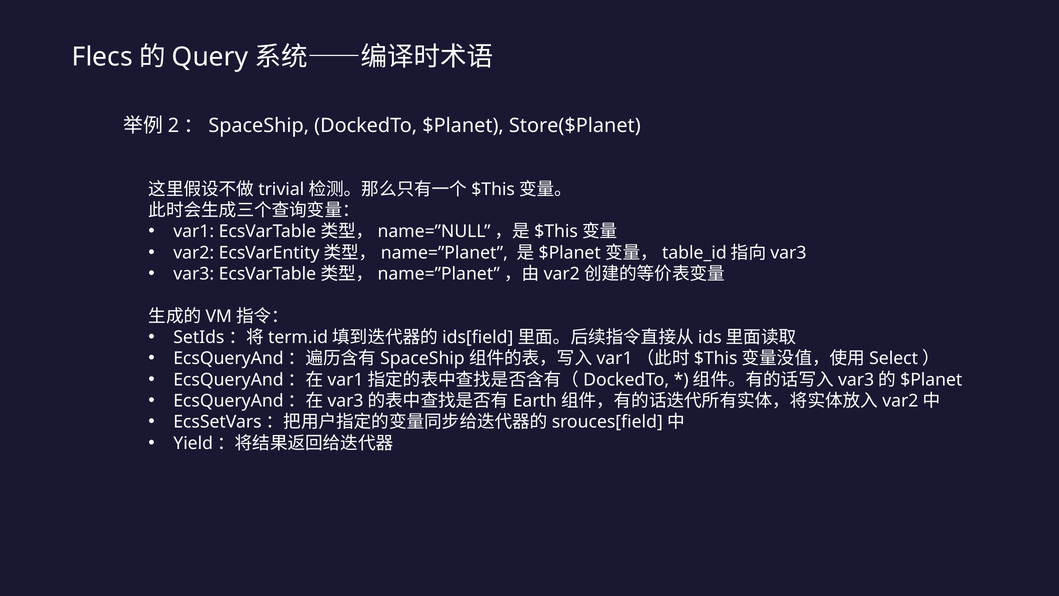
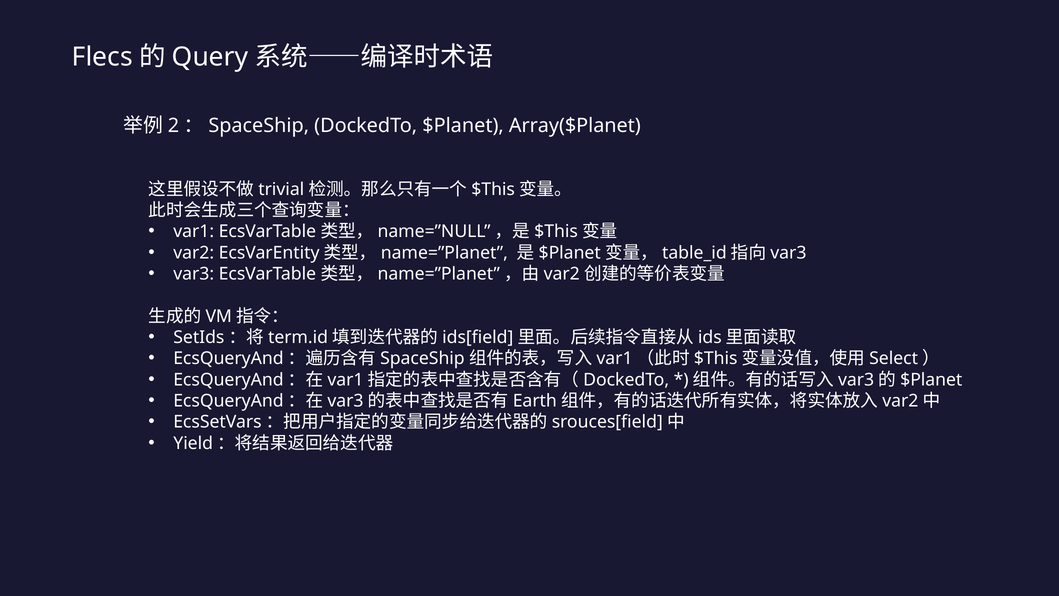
Store($Planet: Store($Planet -> Array($Planet
